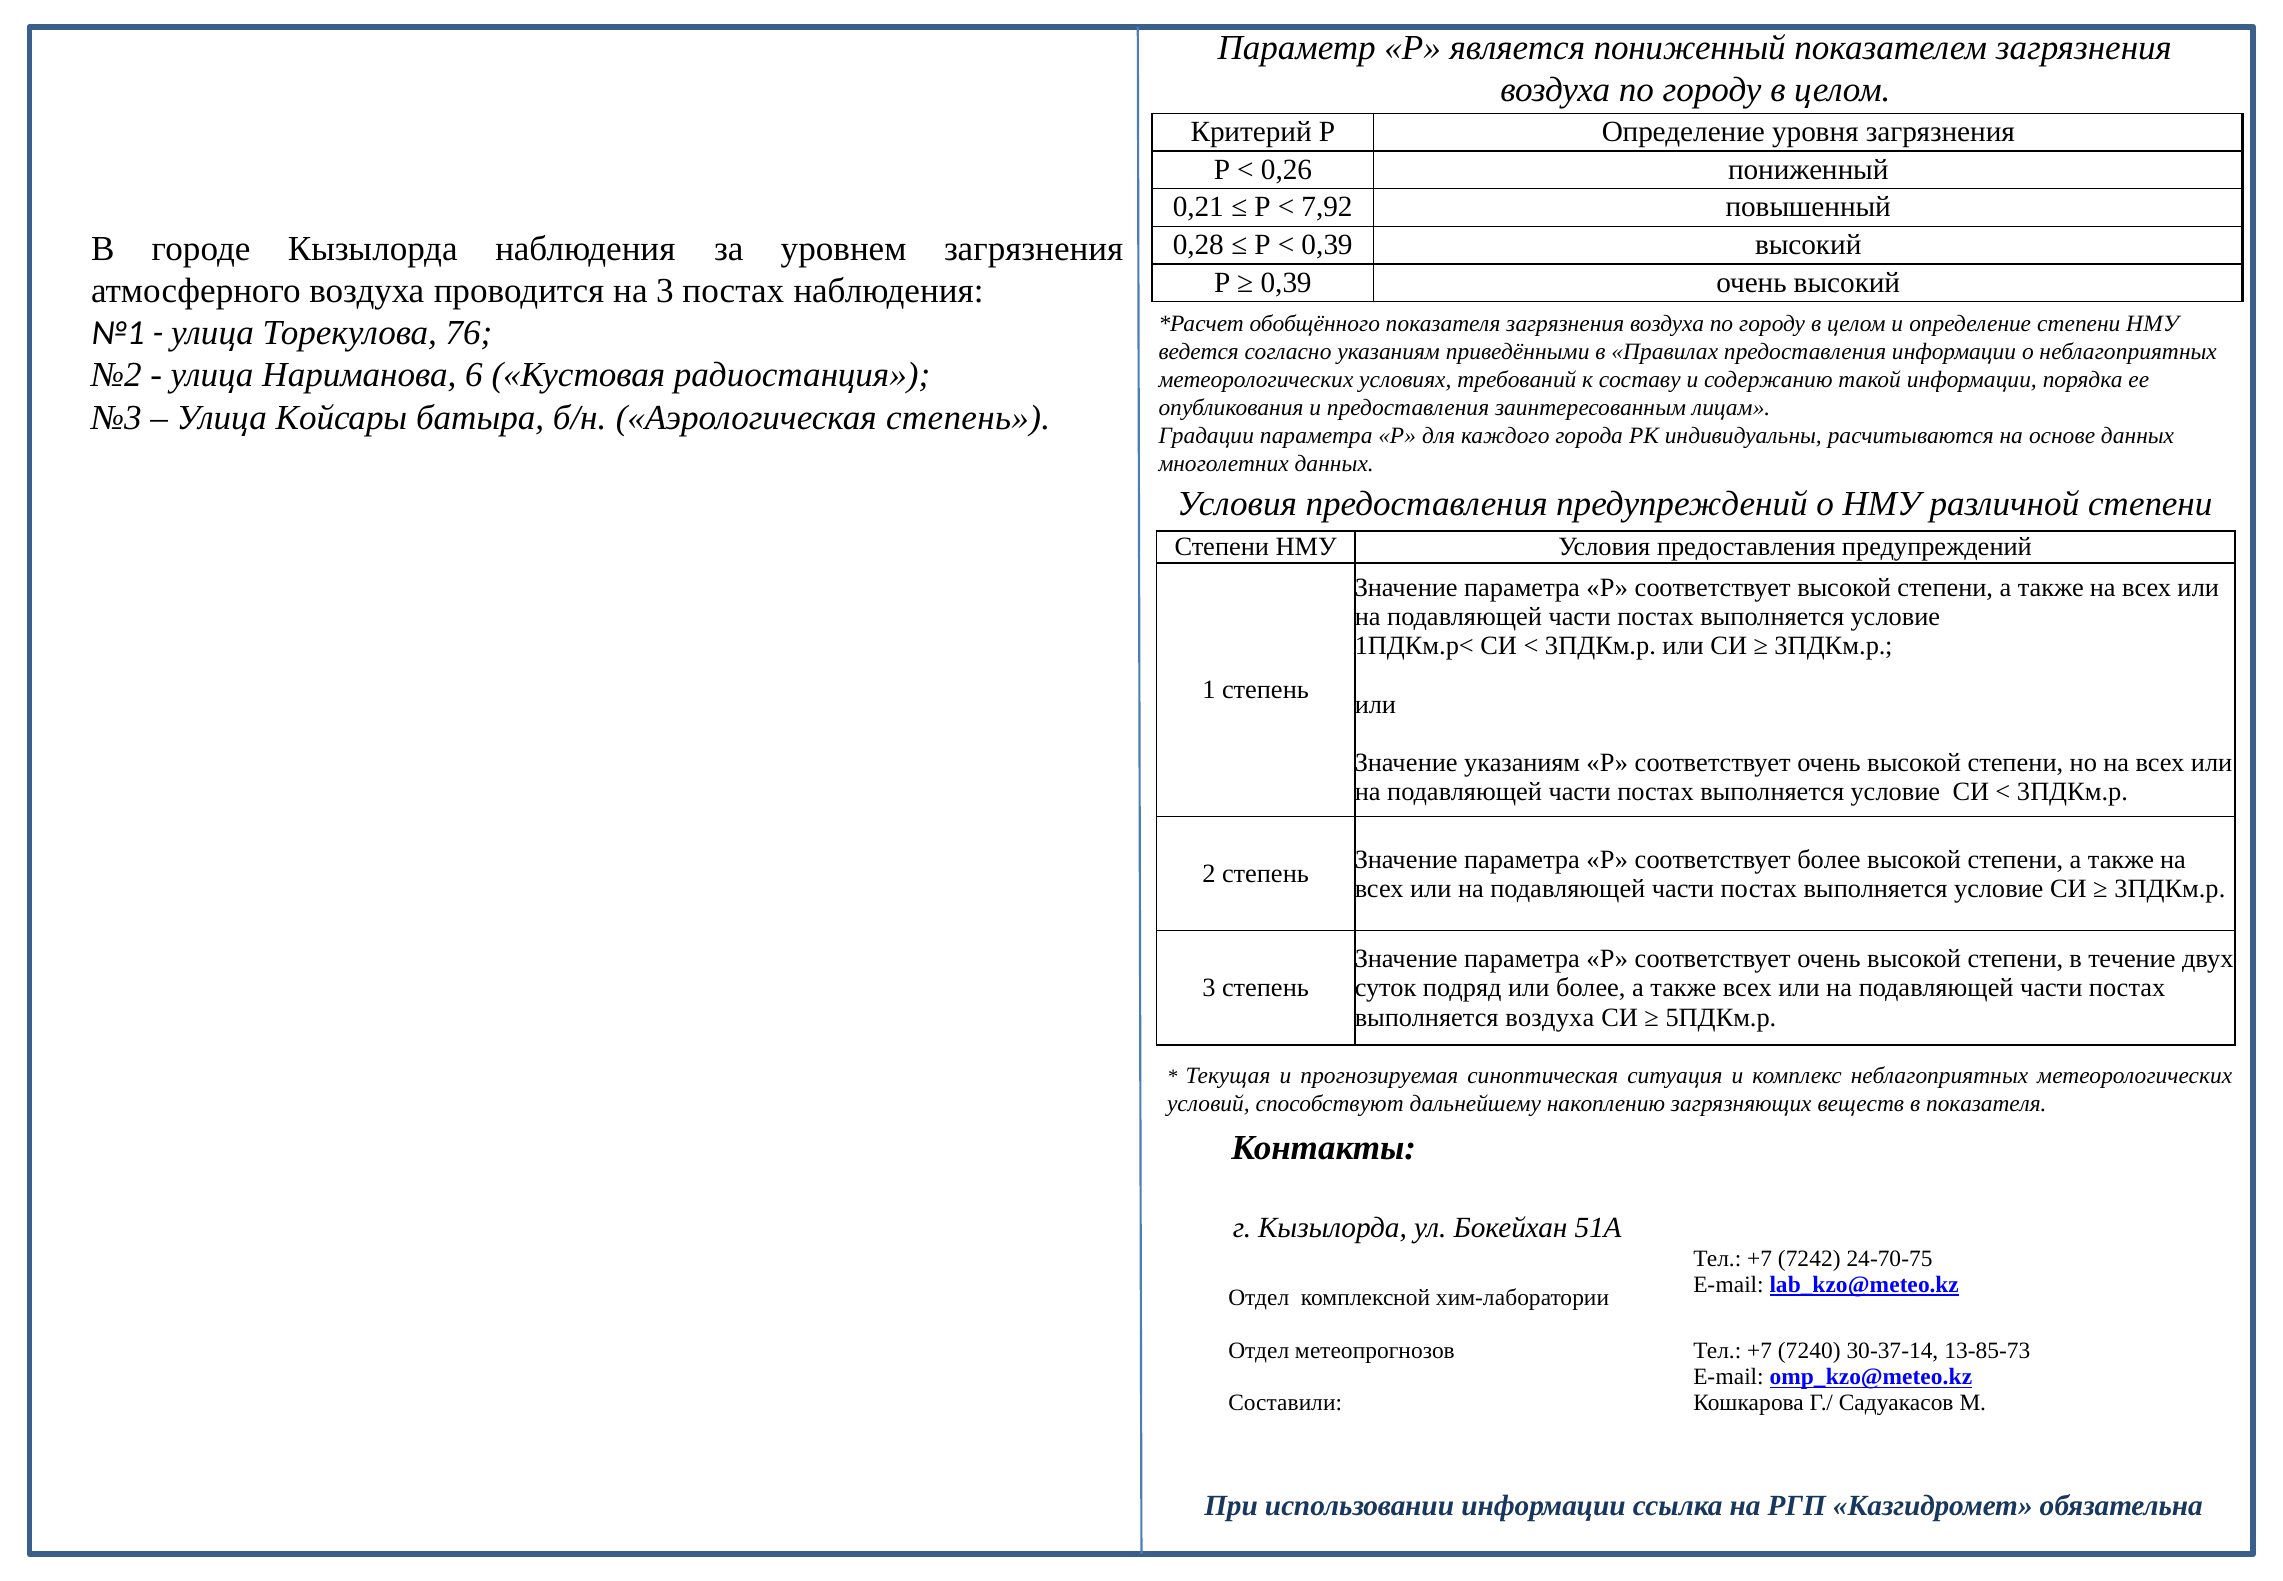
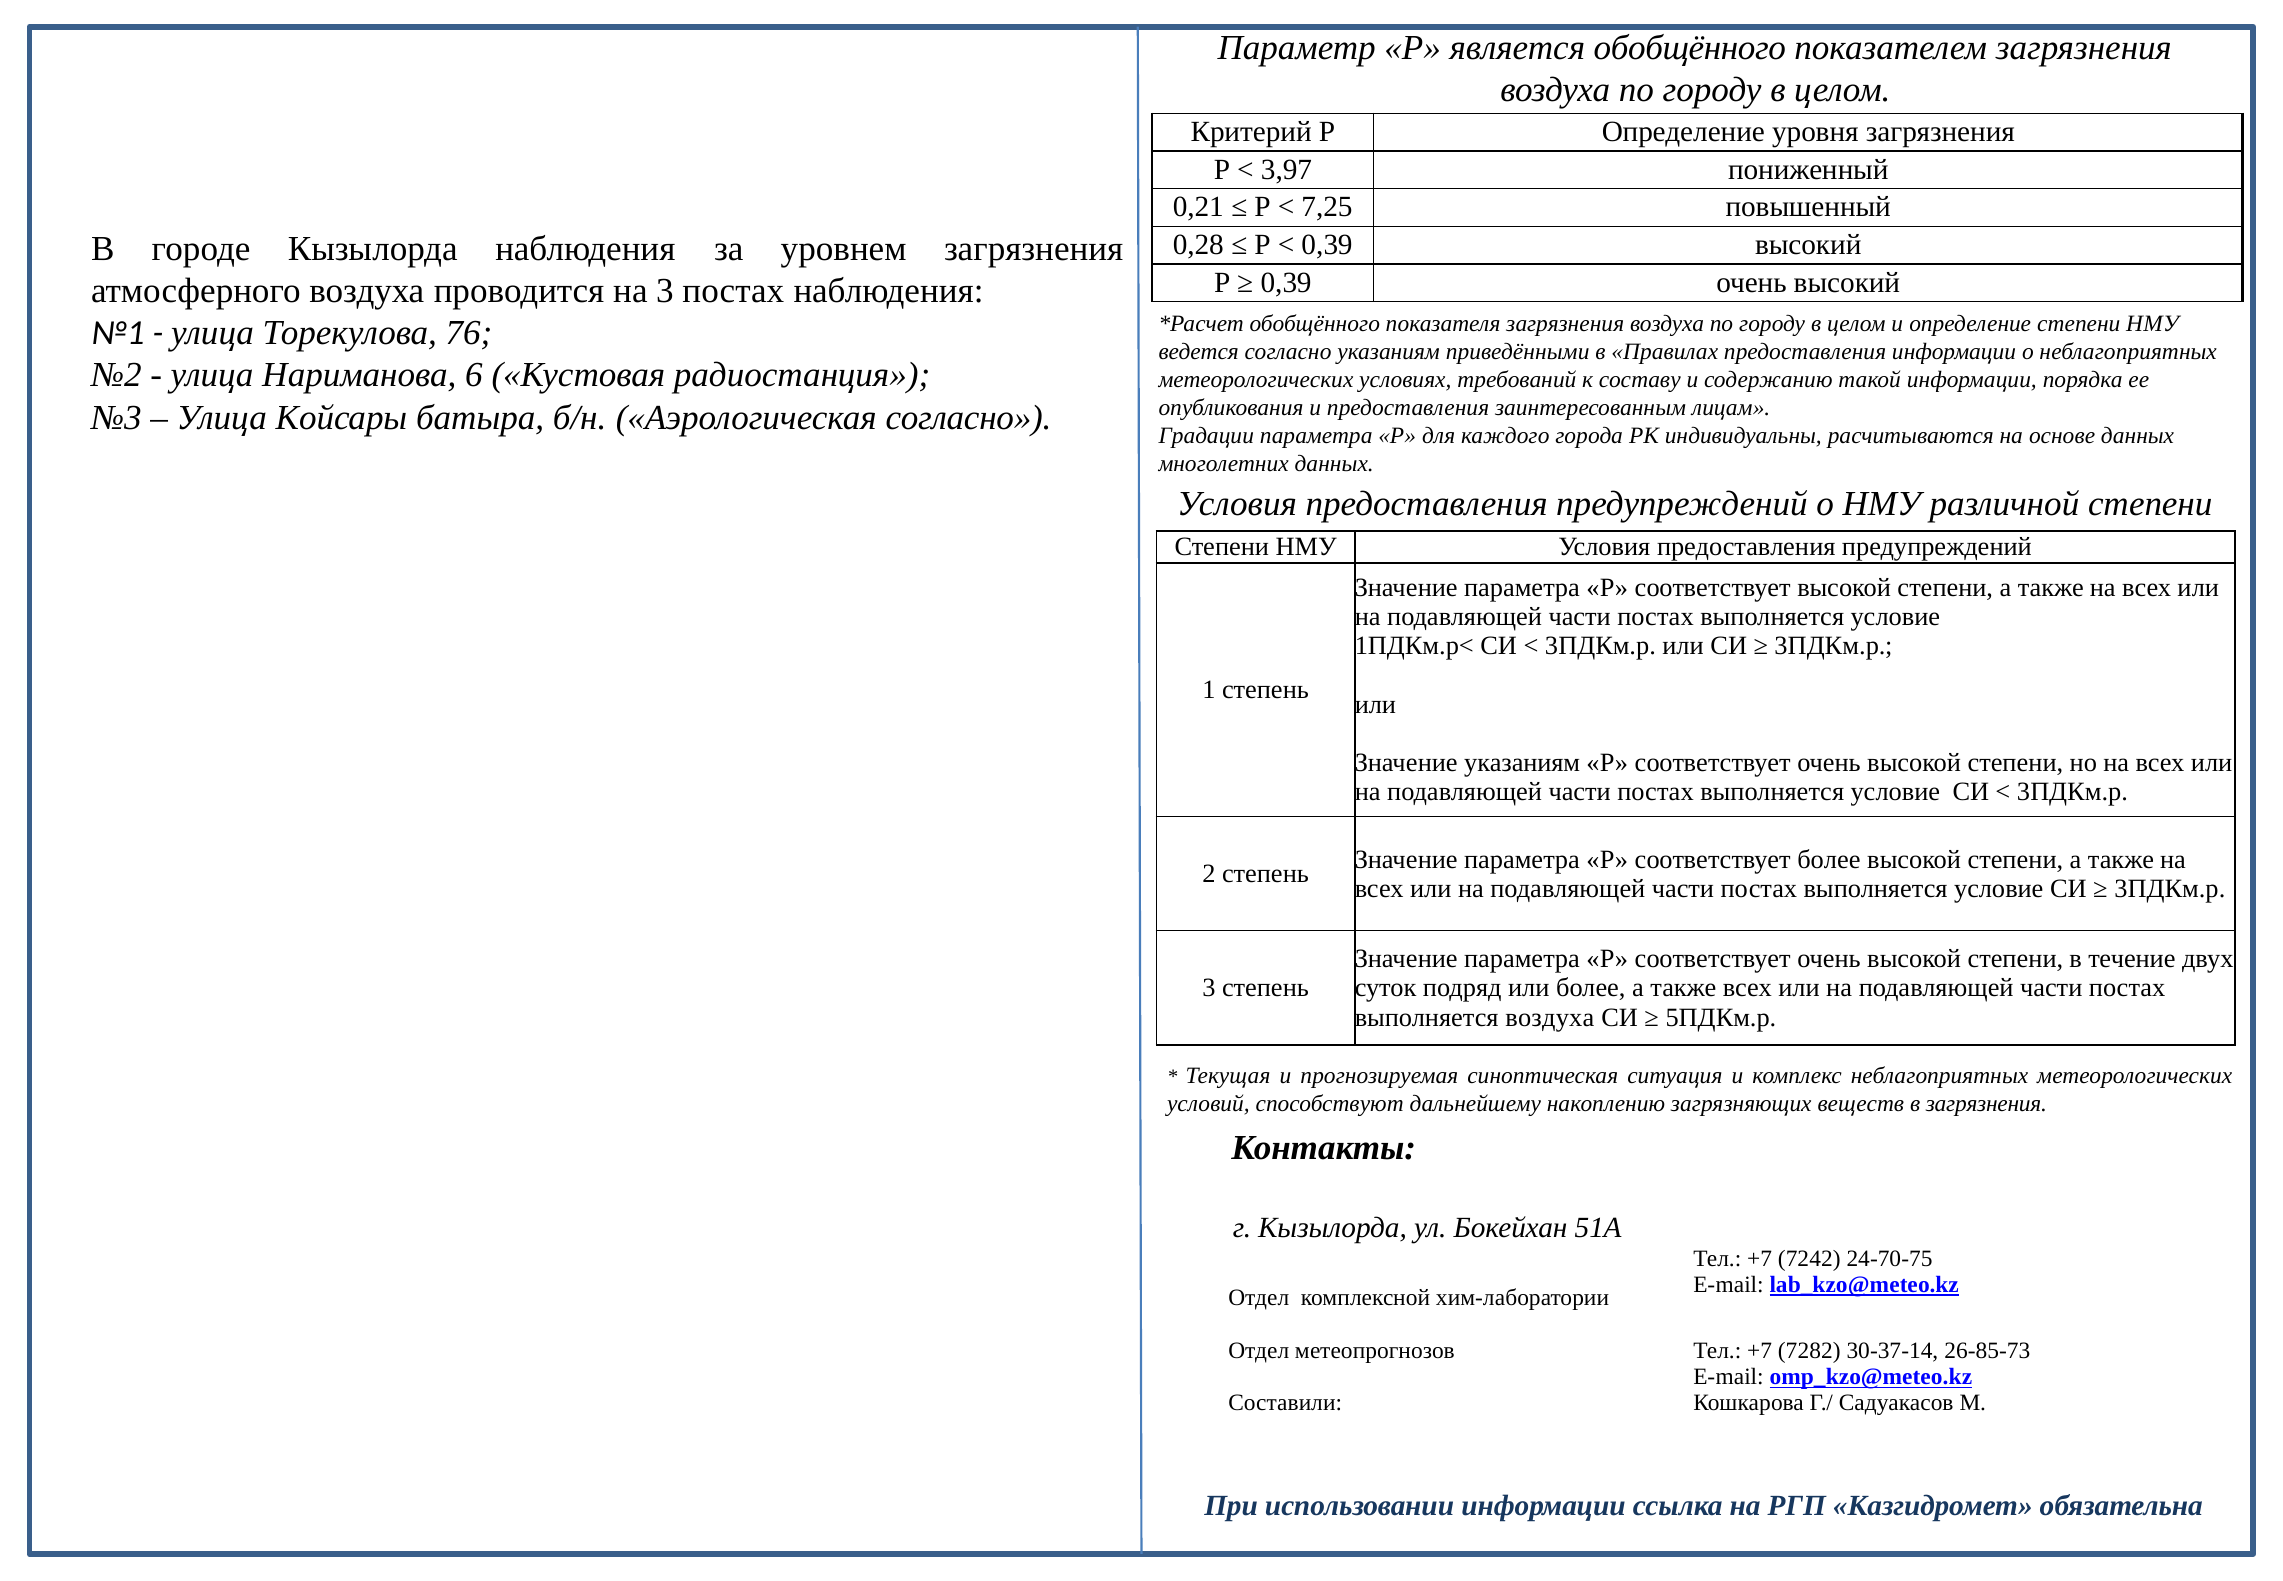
является пониженный: пониженный -> обобщённого
0,26: 0,26 -> 3,97
7,92: 7,92 -> 7,25
Аэрологическая степень: степень -> согласно
в показателя: показателя -> загрязнения
7240: 7240 -> 7282
13-85-73: 13-85-73 -> 26-85-73
